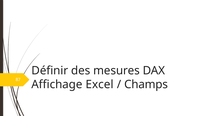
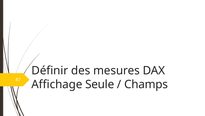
Excel: Excel -> Seule
